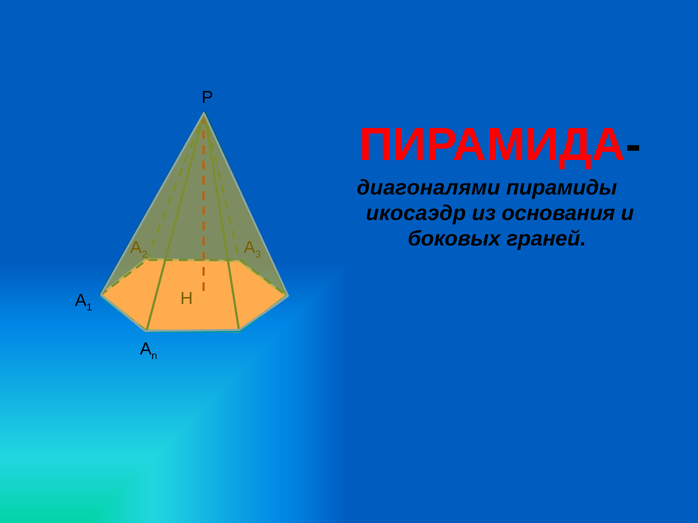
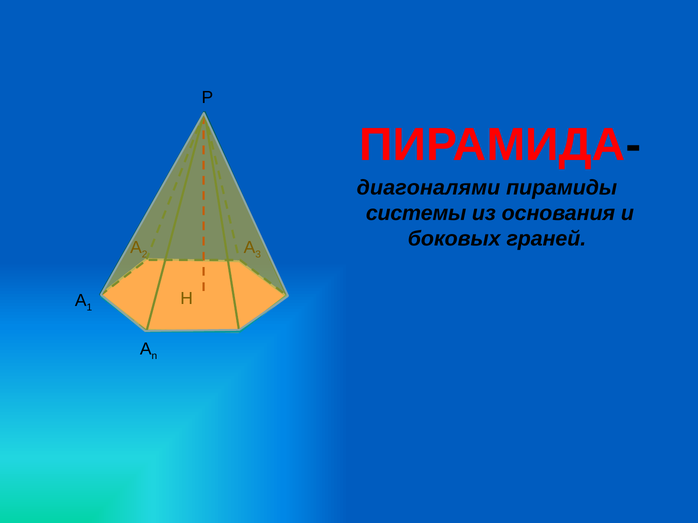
икосаэдр: икосаэдр -> системы
